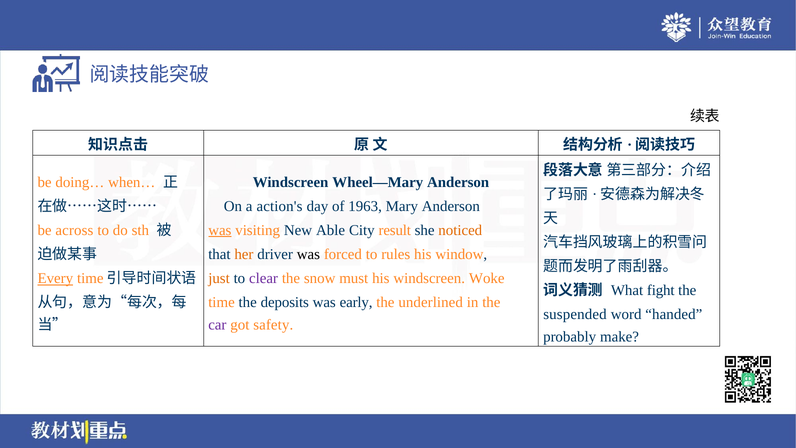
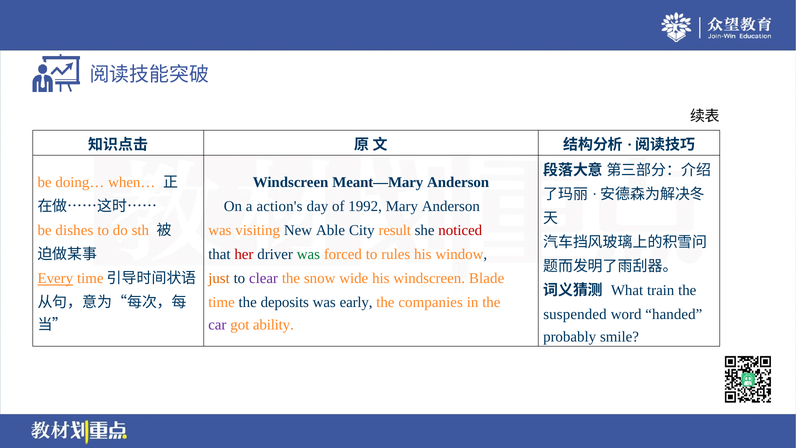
Wheel—Mary: Wheel—Mary -> Meant—Mary
1963: 1963 -> 1992
across: across -> dishes
was at (220, 230) underline: present -> none
noticed colour: orange -> red
her colour: orange -> red
was at (308, 254) colour: black -> green
must: must -> wide
Woke: Woke -> Blade
fight: fight -> train
underlined: underlined -> companies
safety: safety -> ability
make: make -> smile
